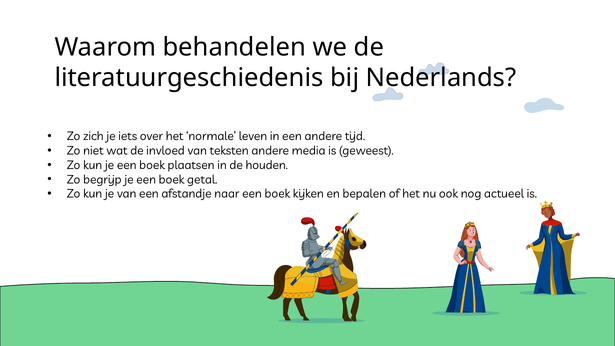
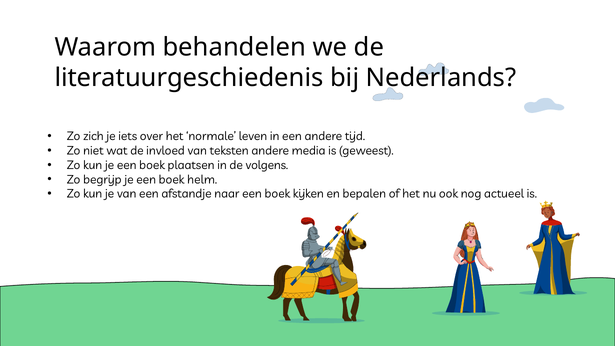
houden: houden -> volgens
getal: getal -> helm
